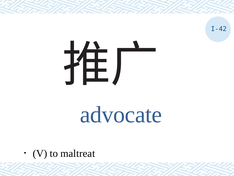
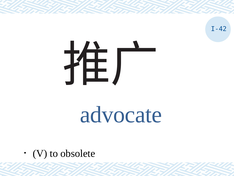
maltreat: maltreat -> obsolete
